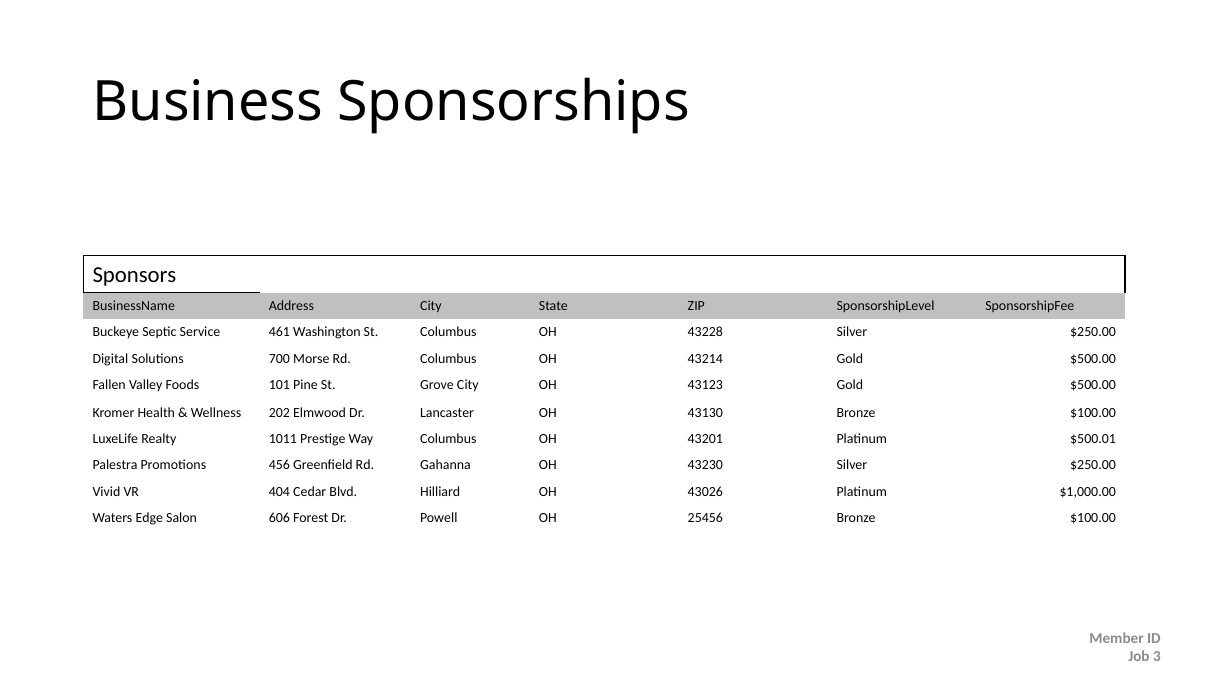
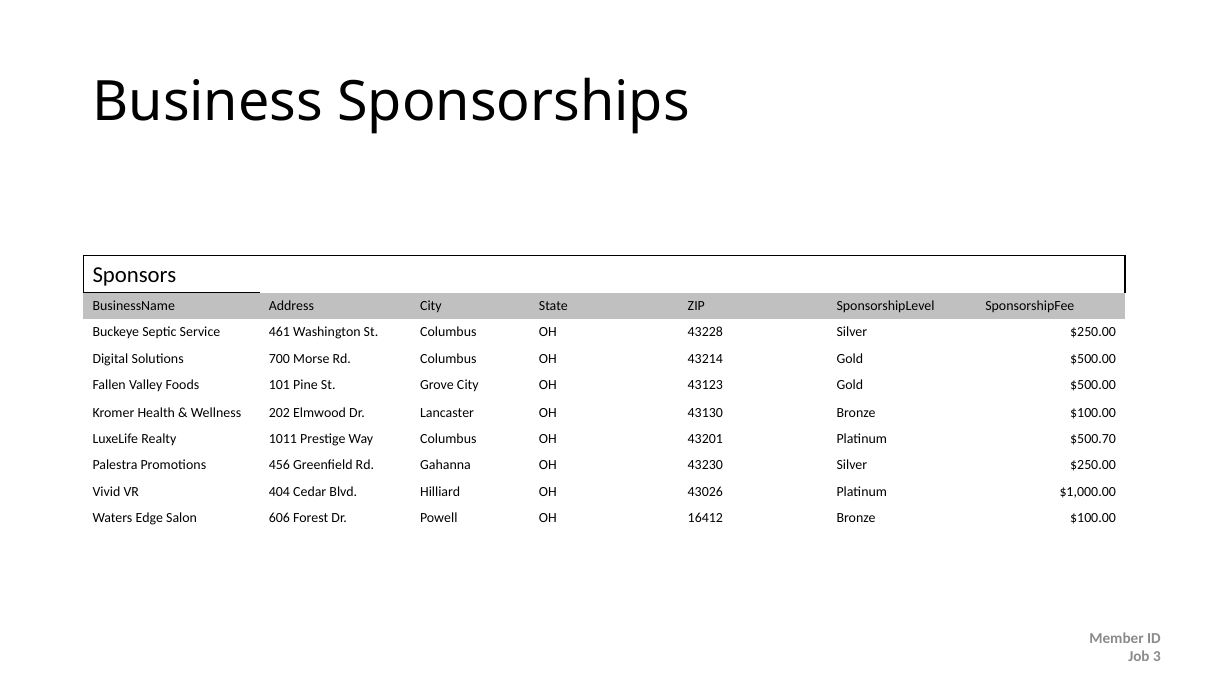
$500.01: $500.01 -> $500.70
25456: 25456 -> 16412
